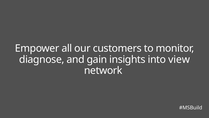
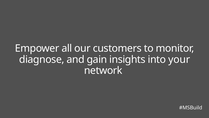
view: view -> your
